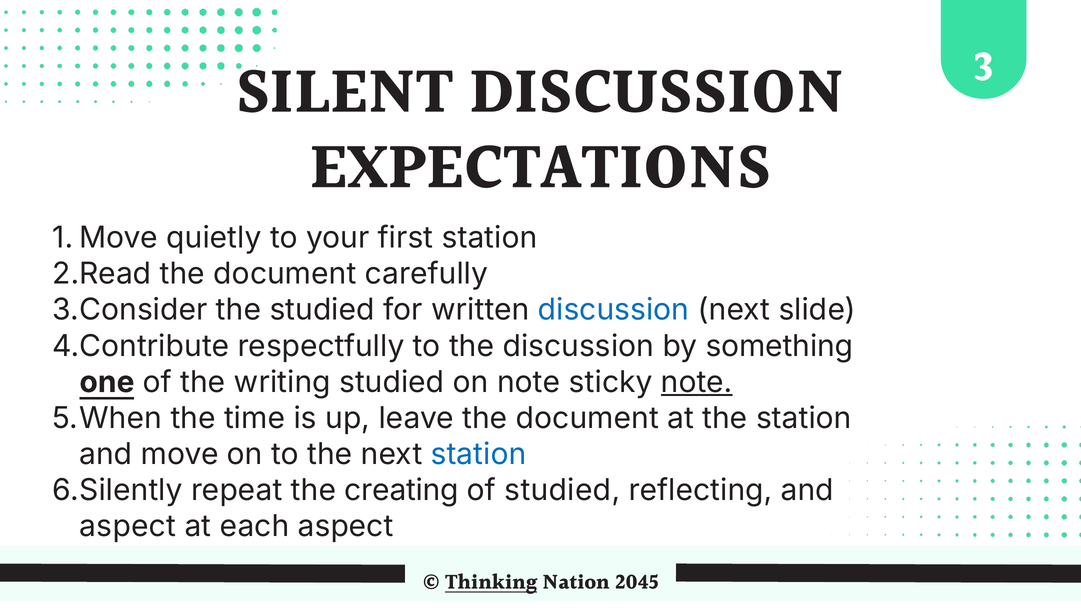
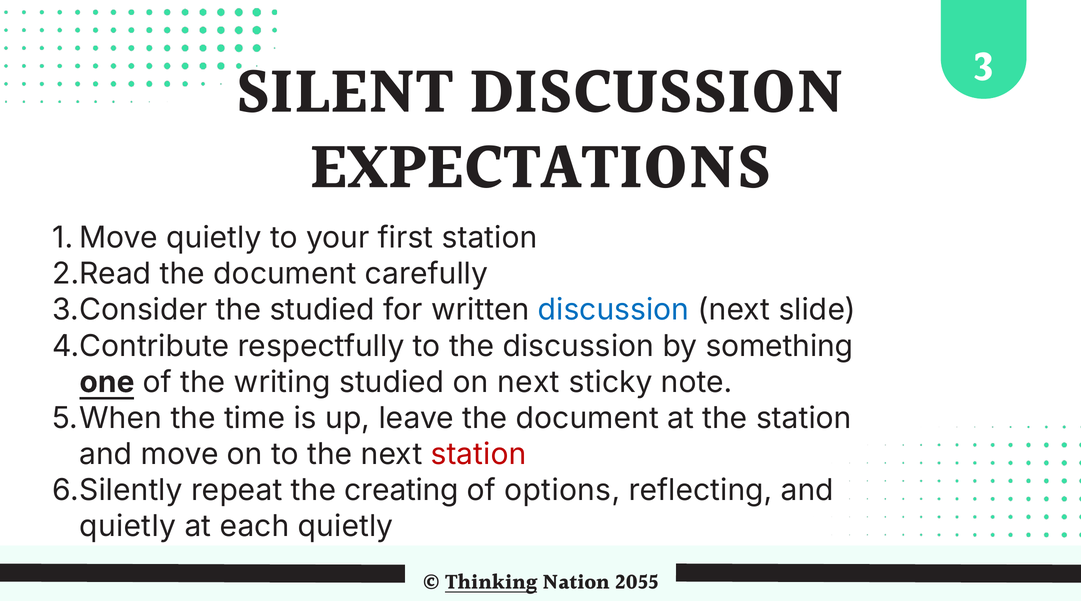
on note: note -> next
note at (697, 382) underline: present -> none
station at (478, 454) colour: blue -> red
of studied: studied -> options
aspect at (128, 526): aspect -> quietly
each aspect: aspect -> quietly
2045: 2045 -> 2055
